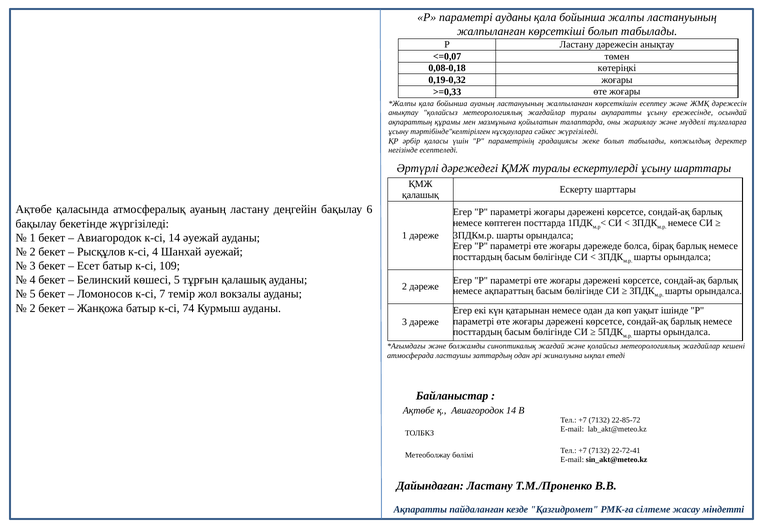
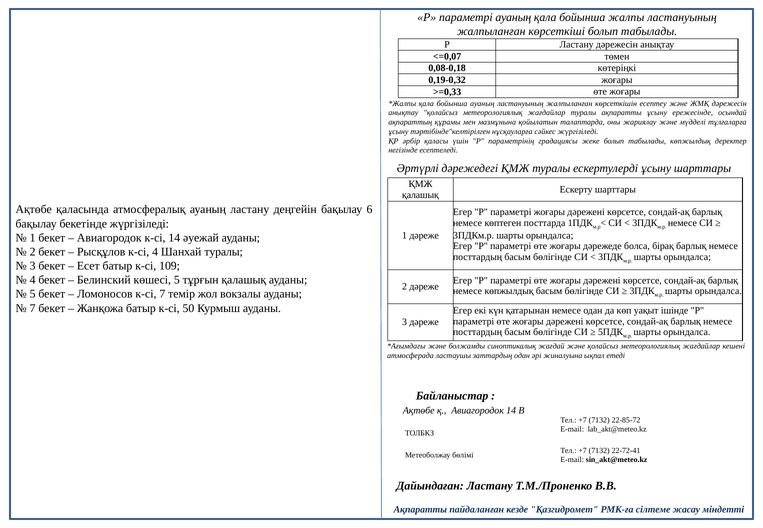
параметрі ауданы: ауданы -> ауаның
Шанхай әуежай: әуежай -> туралы
немесе ақпараттың: ақпараттың -> көпжылдық
2 at (33, 308): 2 -> 7
74: 74 -> 50
